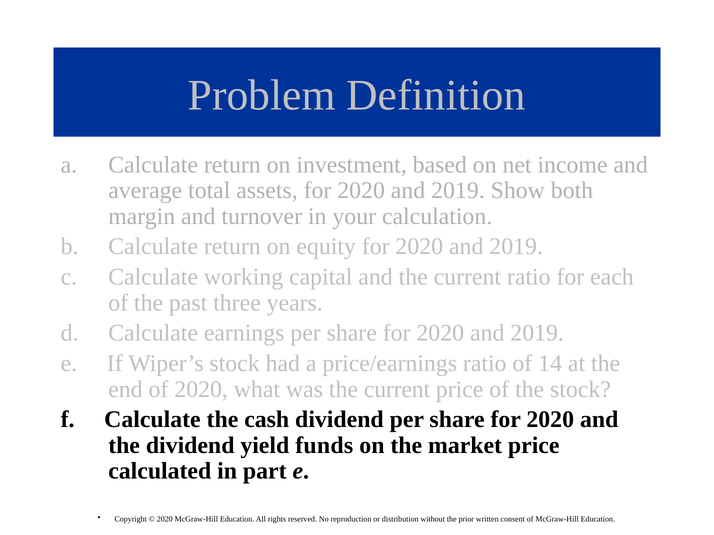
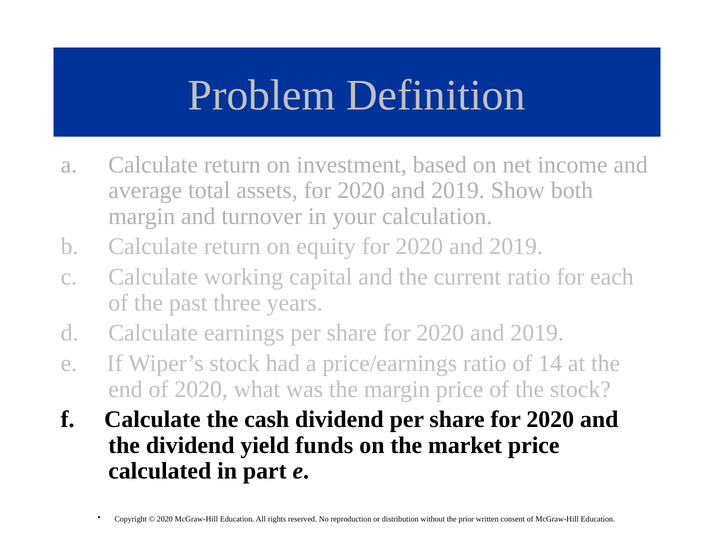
was the current: current -> margin
